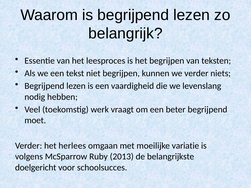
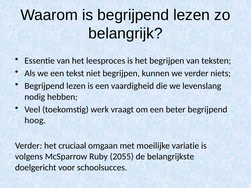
moet: moet -> hoog
herlees: herlees -> cruciaal
2013: 2013 -> 2055
